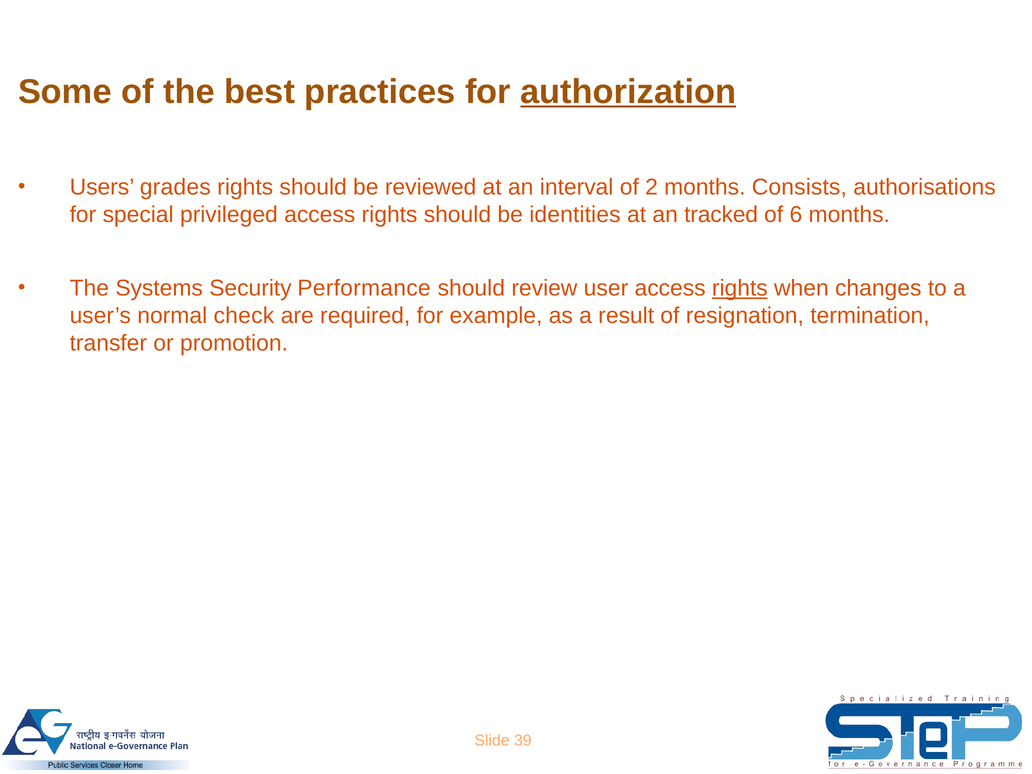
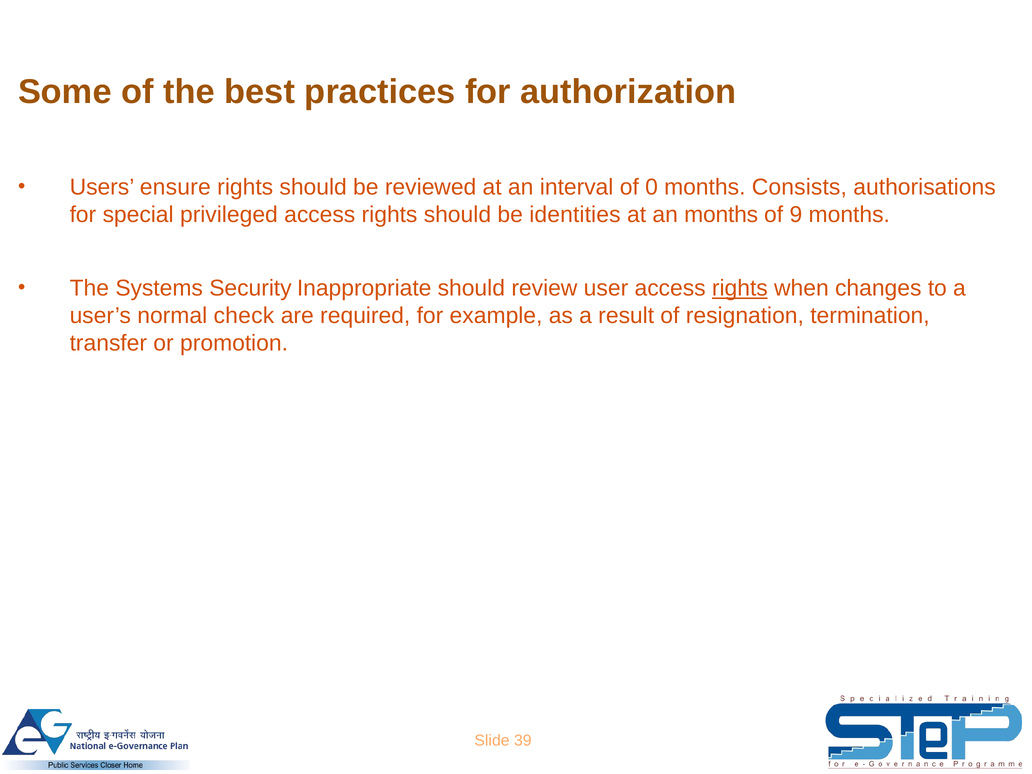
authorization underline: present -> none
grades: grades -> ensure
2: 2 -> 0
an tracked: tracked -> months
6: 6 -> 9
Performance: Performance -> Inappropriate
